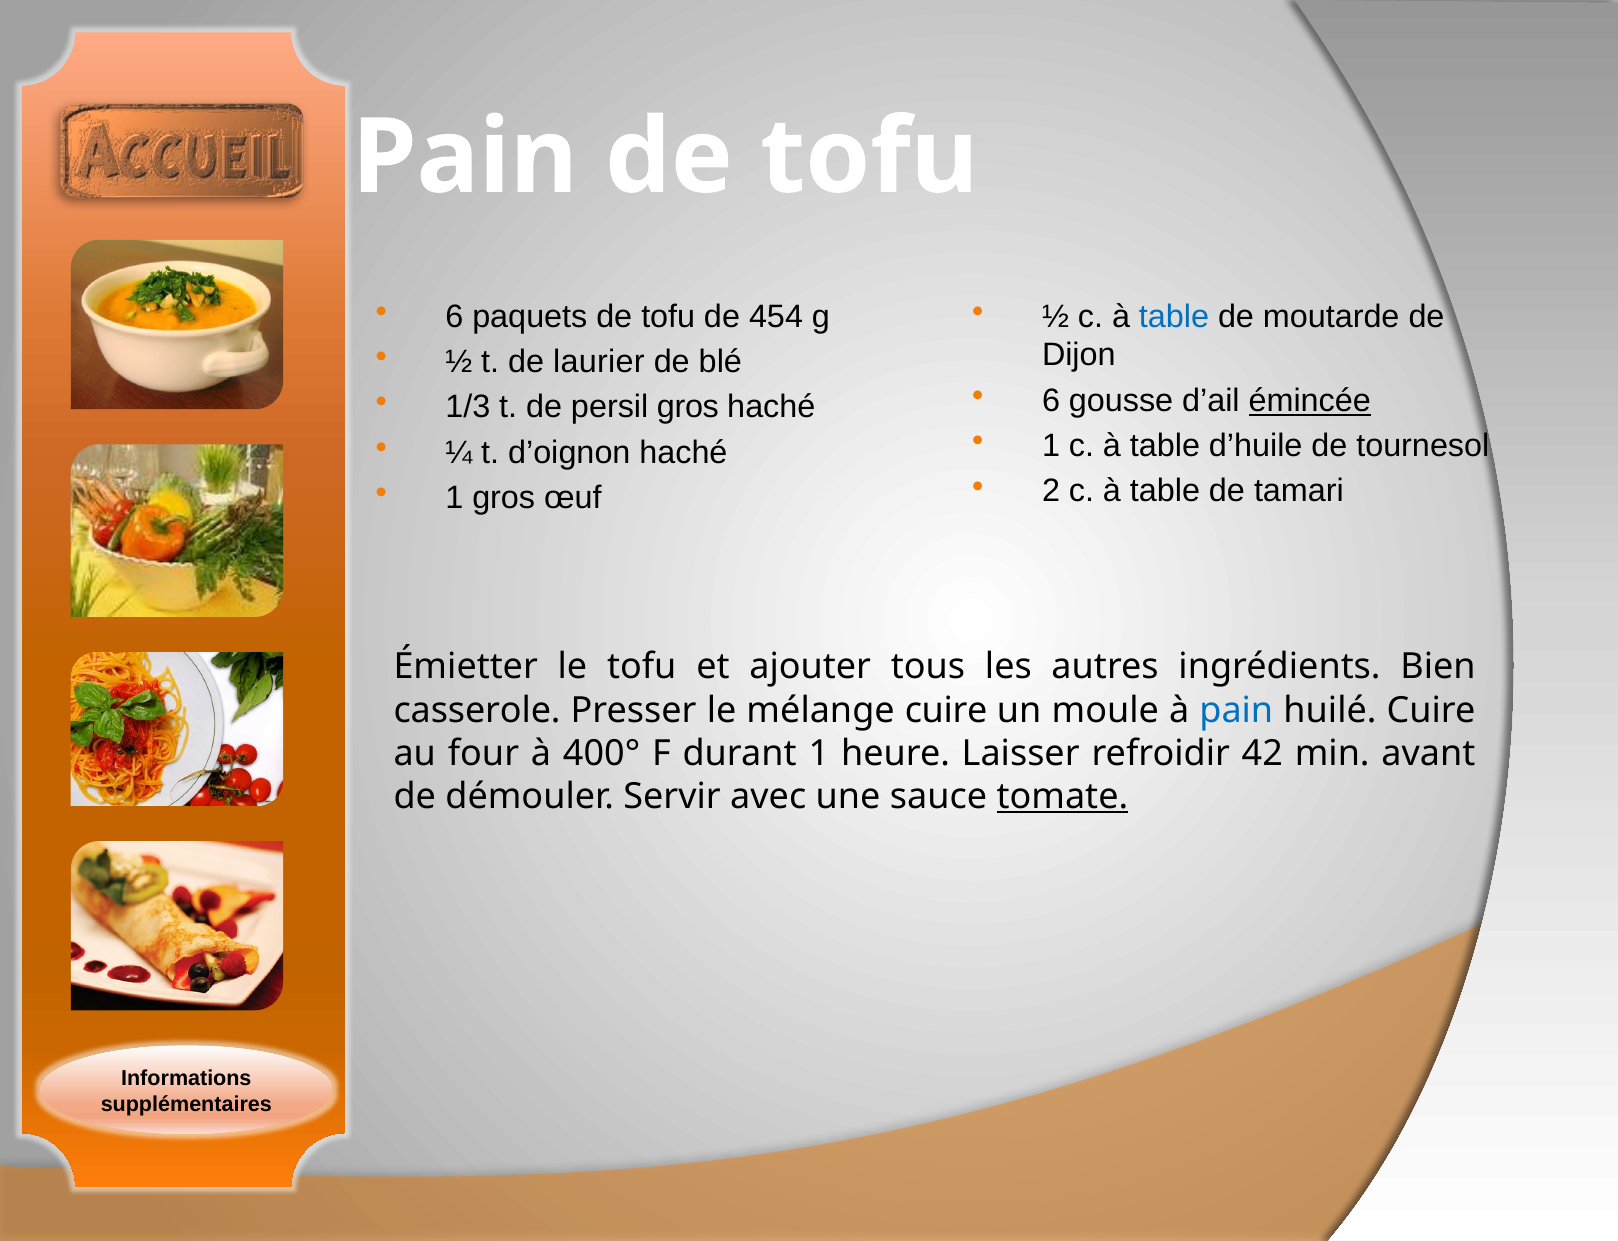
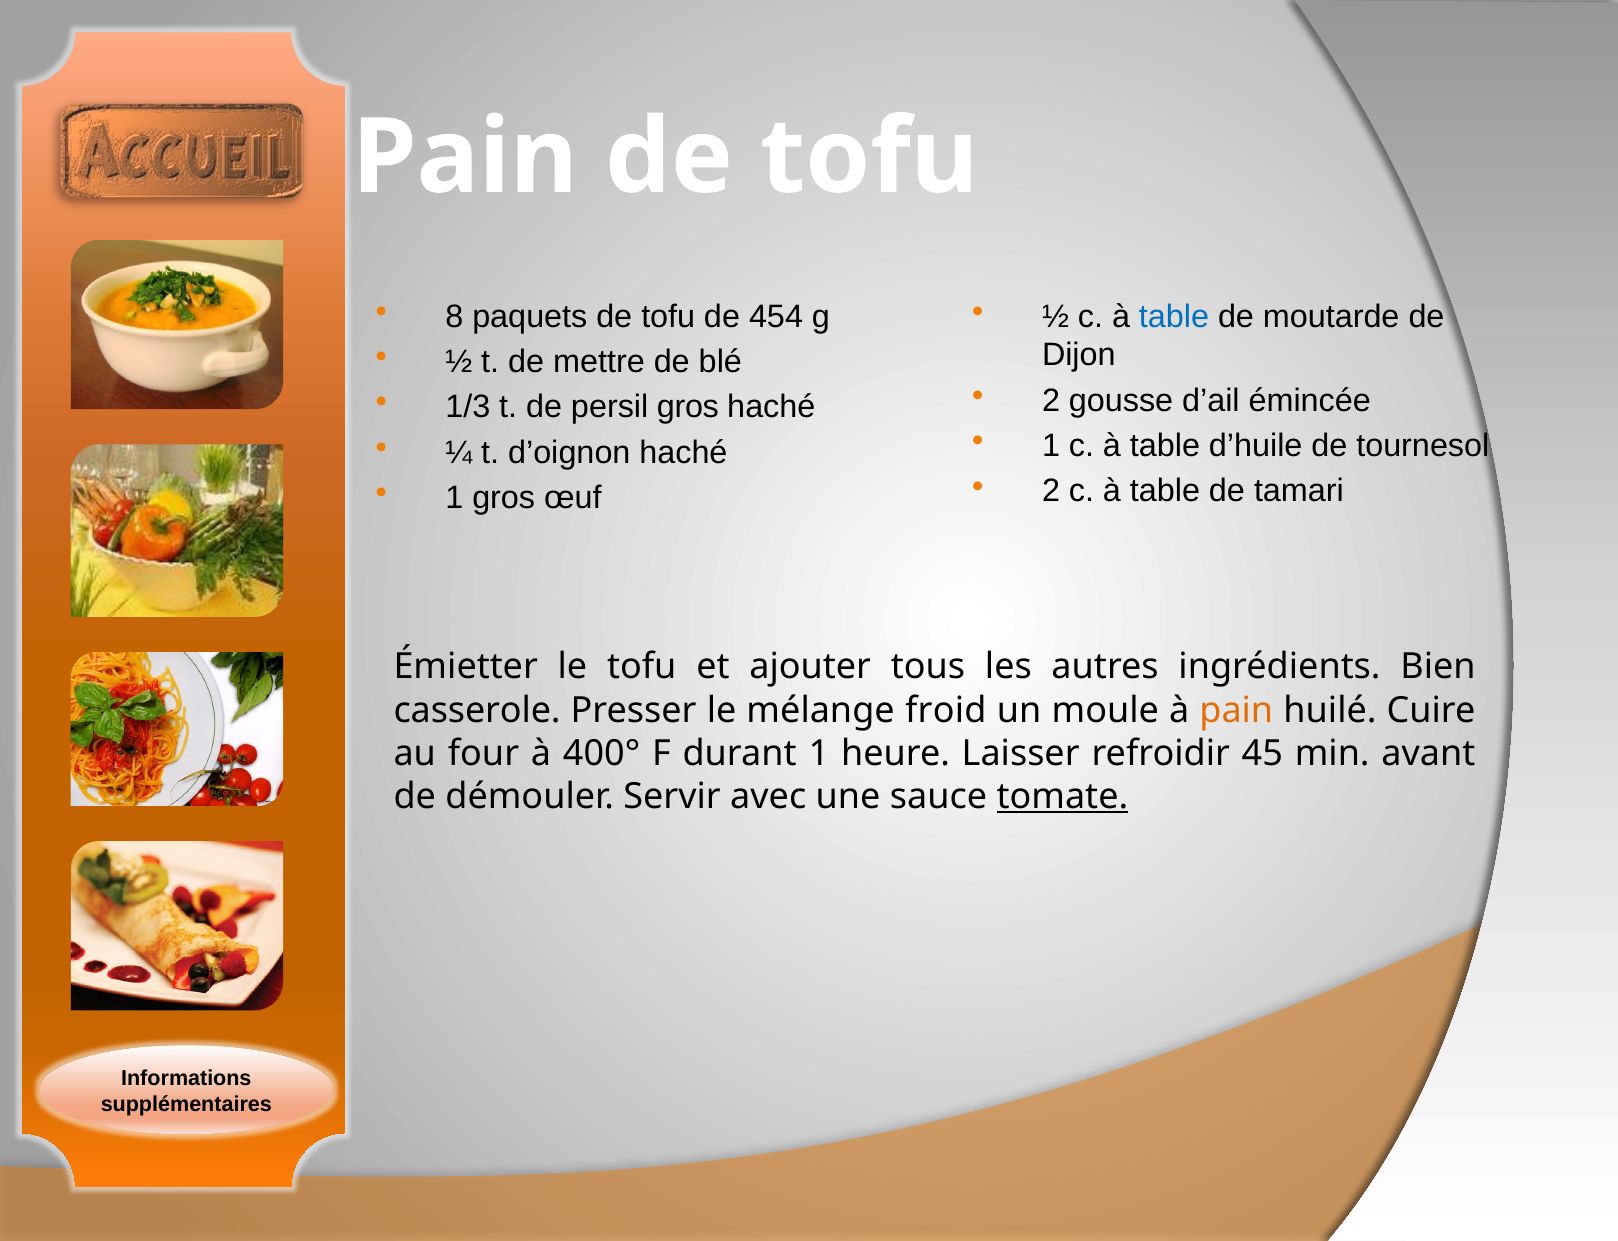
6 at (454, 316): 6 -> 8
laurier: laurier -> mettre
6 at (1051, 400): 6 -> 2
émincée underline: present -> none
mélange cuire: cuire -> froid
pain at (1236, 710) colour: blue -> orange
42: 42 -> 45
